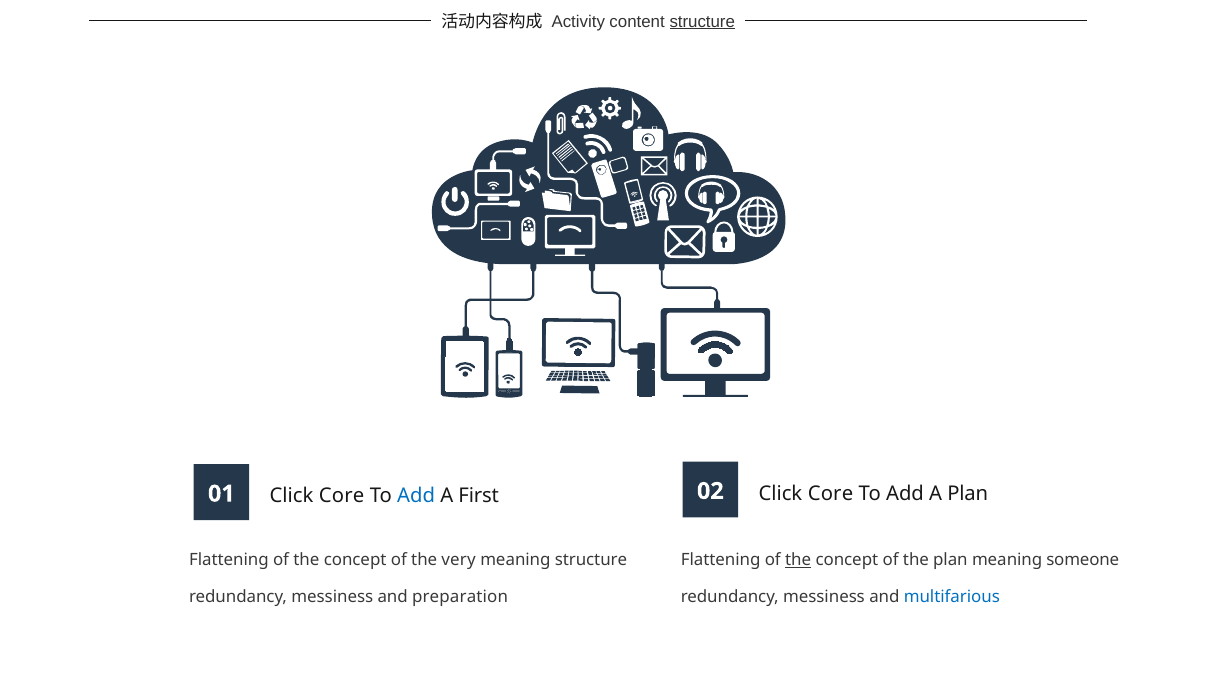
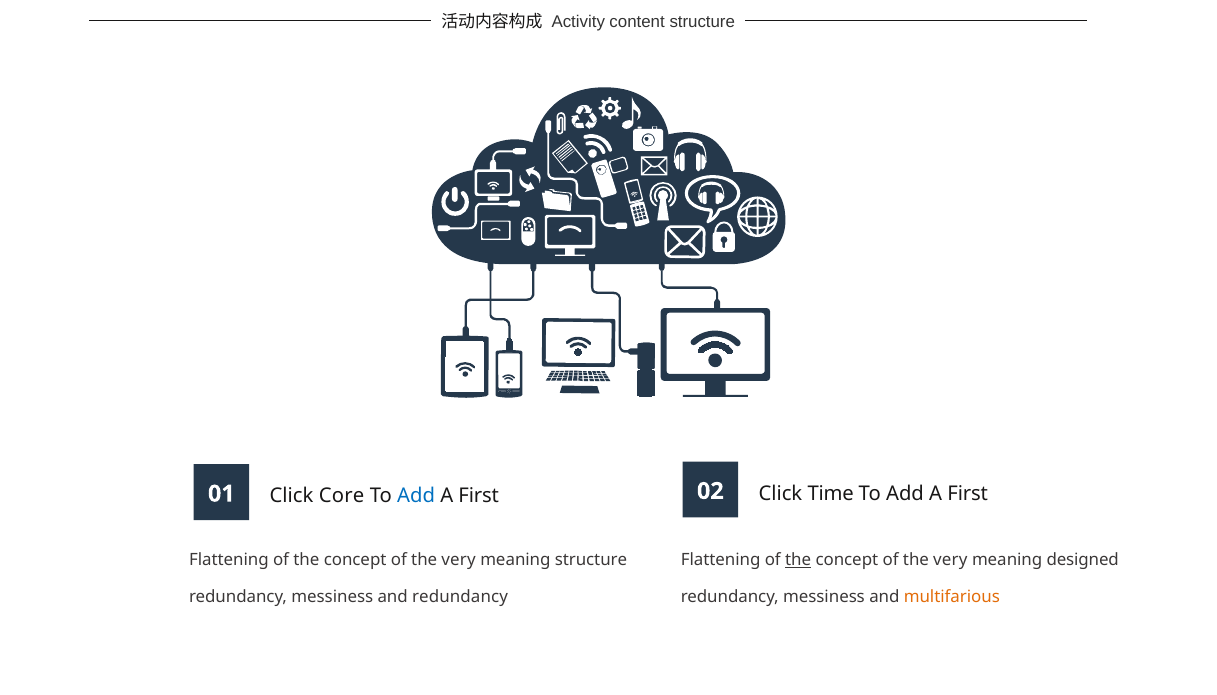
structure at (702, 21) underline: present -> none
01 Click Core: Core -> Time
Plan at (968, 493): Plan -> First
plan at (950, 560): plan -> very
someone: someone -> designed
and preparation: preparation -> redundancy
multifarious colour: blue -> orange
